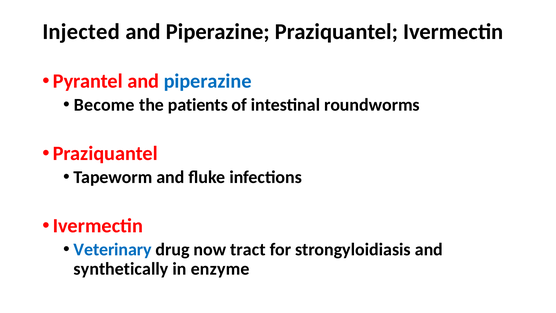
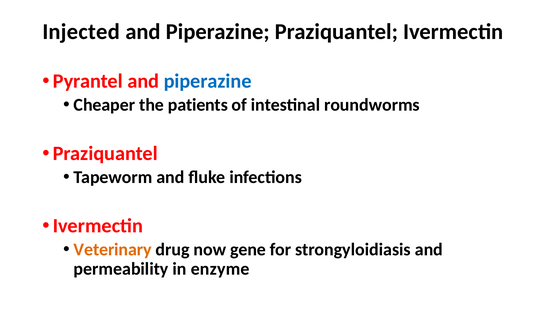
Become: Become -> Cheaper
Veterinary colour: blue -> orange
tract: tract -> gene
synthetically: synthetically -> permeability
